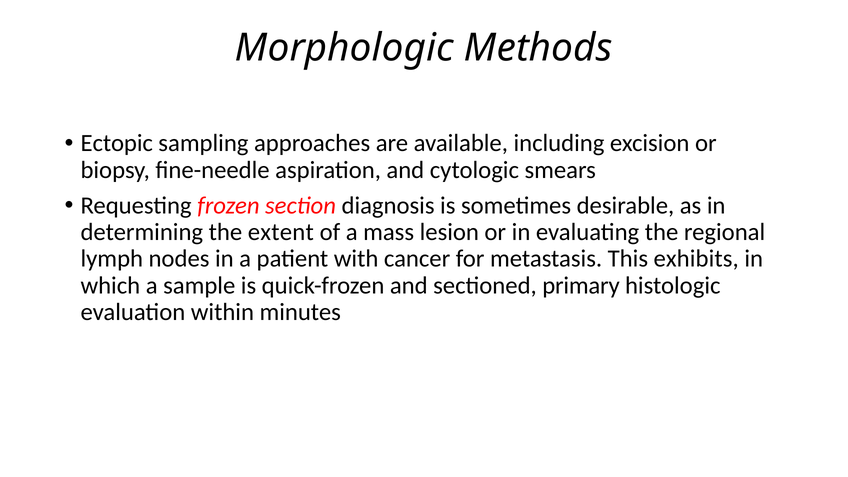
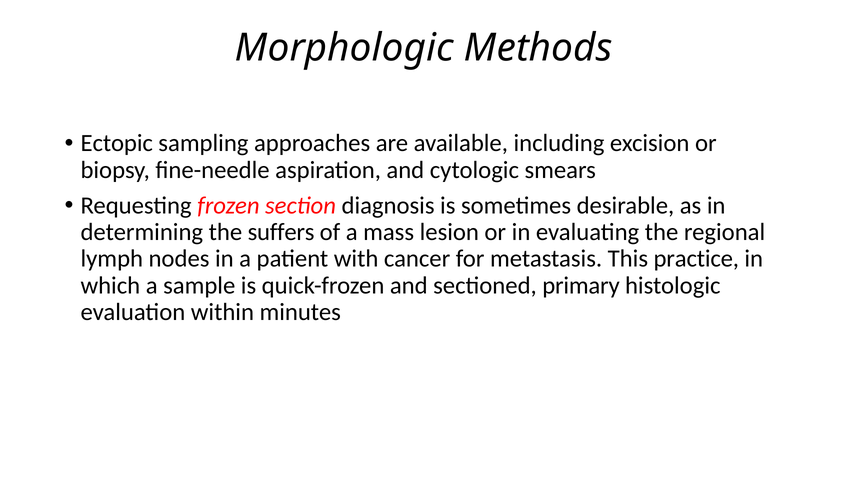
extent: extent -> suffers
exhibits: exhibits -> practice
